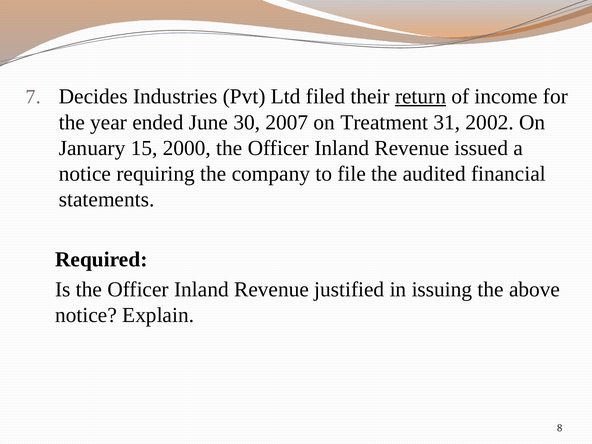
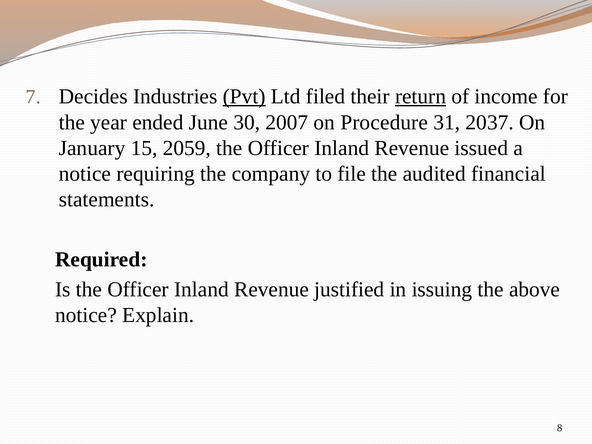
Pvt underline: none -> present
Treatment: Treatment -> Procedure
2002: 2002 -> 2037
2000: 2000 -> 2059
